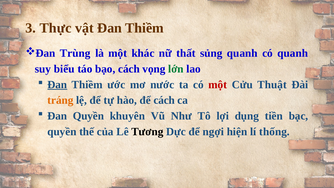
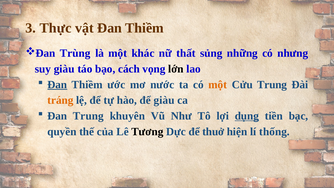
sủng quanh: quanh -> những
có quanh: quanh -> nhưng
suy biểu: biểu -> giàu
lớn colour: green -> black
một at (218, 85) colour: red -> orange
Cửu Thuật: Thuật -> Trung
để cách: cách -> giàu
Đan Quyền: Quyền -> Trung
dụng underline: none -> present
ngợi: ngợi -> thuở
